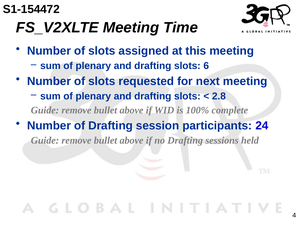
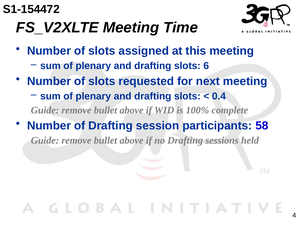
2.8: 2.8 -> 0.4
24: 24 -> 58
